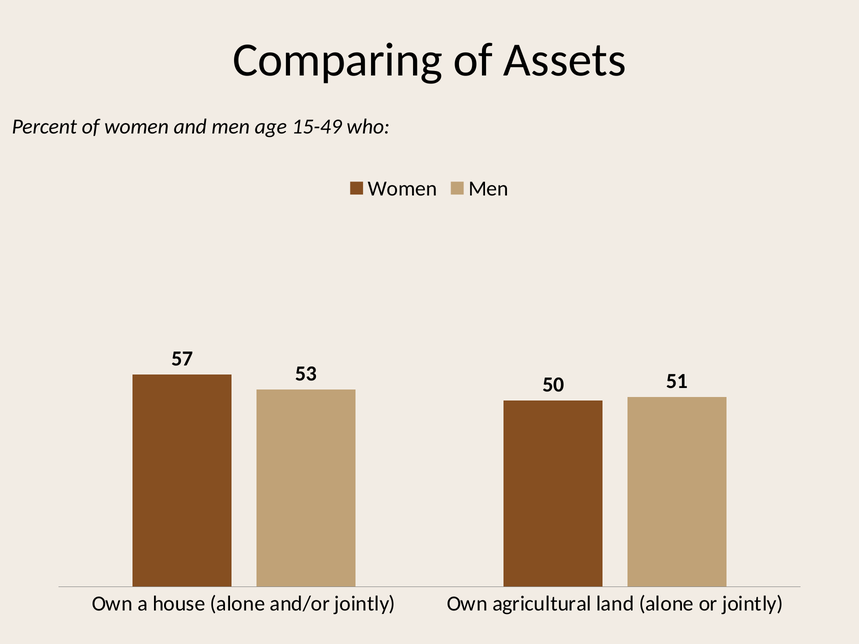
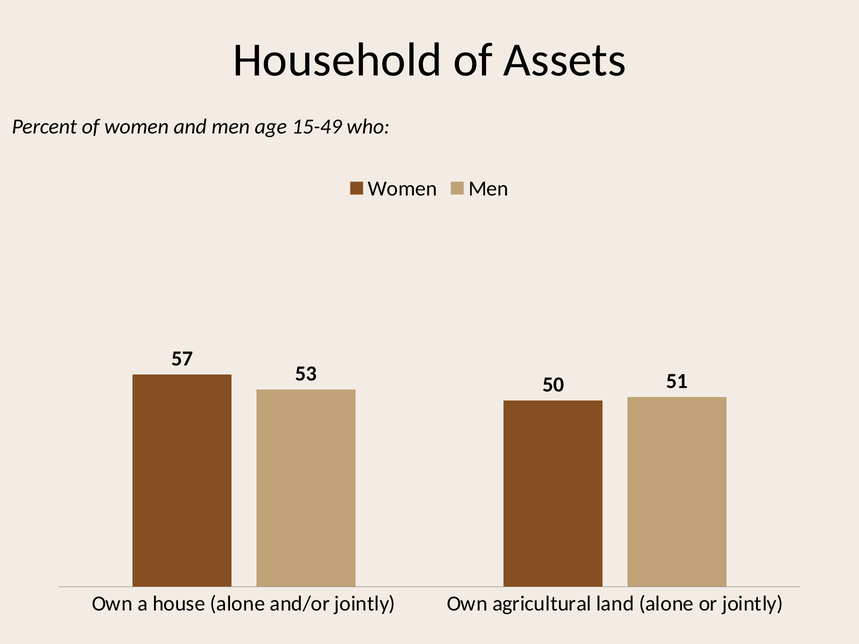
Comparing: Comparing -> Household
